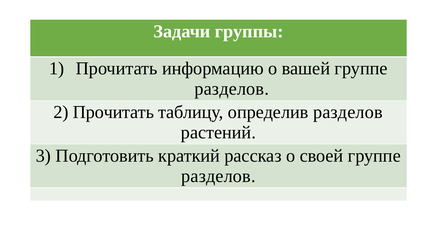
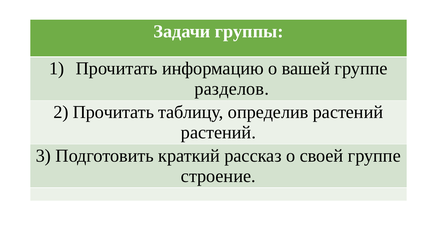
определив разделов: разделов -> растений
разделов at (218, 176): разделов -> строение
